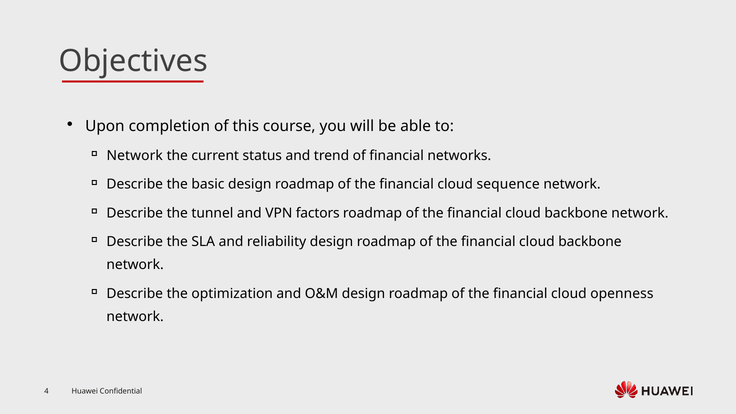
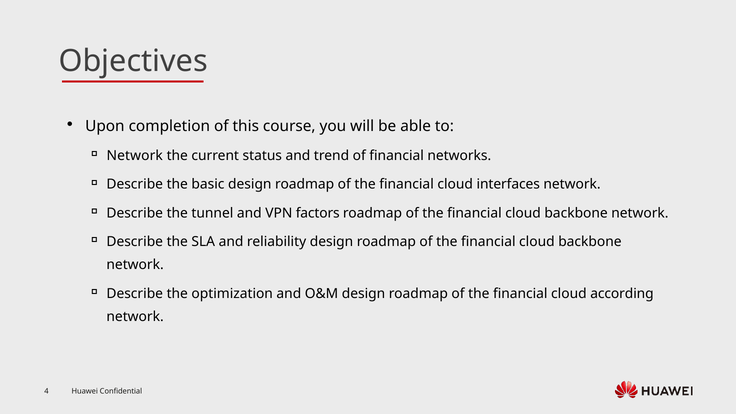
sequence: sequence -> interfaces
openness: openness -> according
